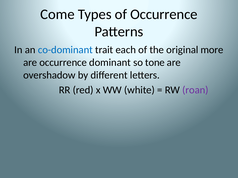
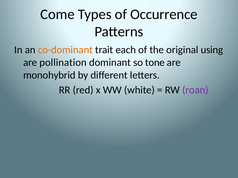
co-dominant colour: blue -> orange
more: more -> using
are occurrence: occurrence -> pollination
overshadow: overshadow -> monohybrid
